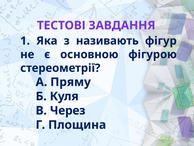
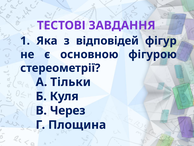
називають: називають -> відповідей
Пряму: Пряму -> Тільки
